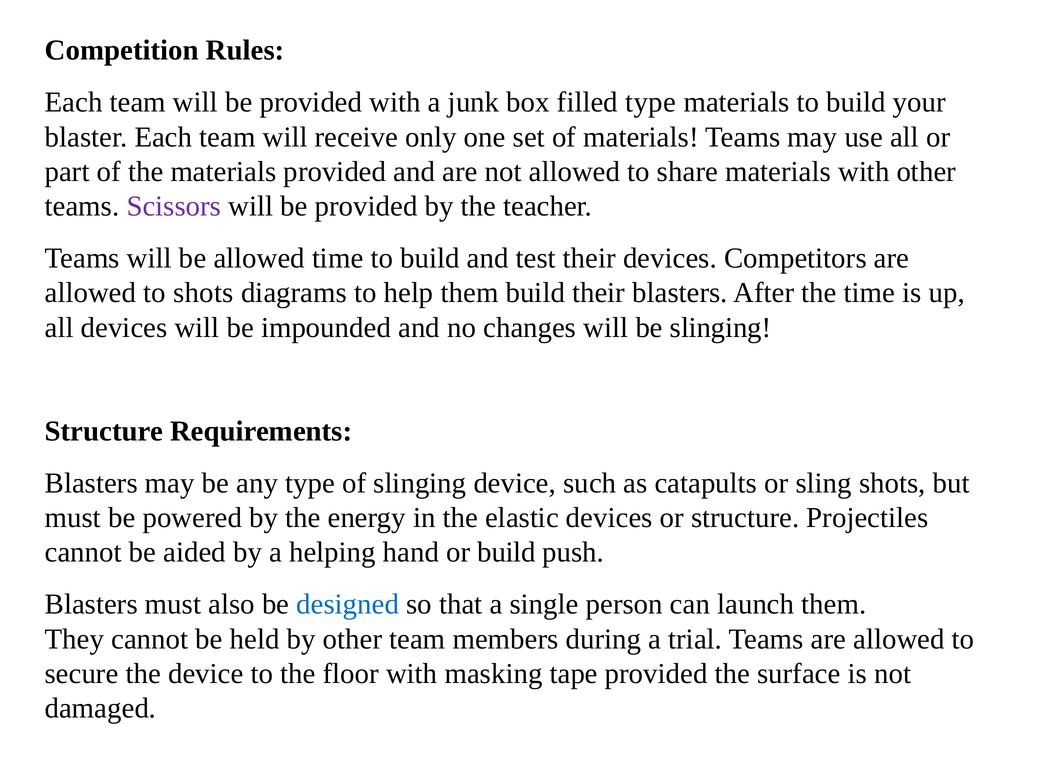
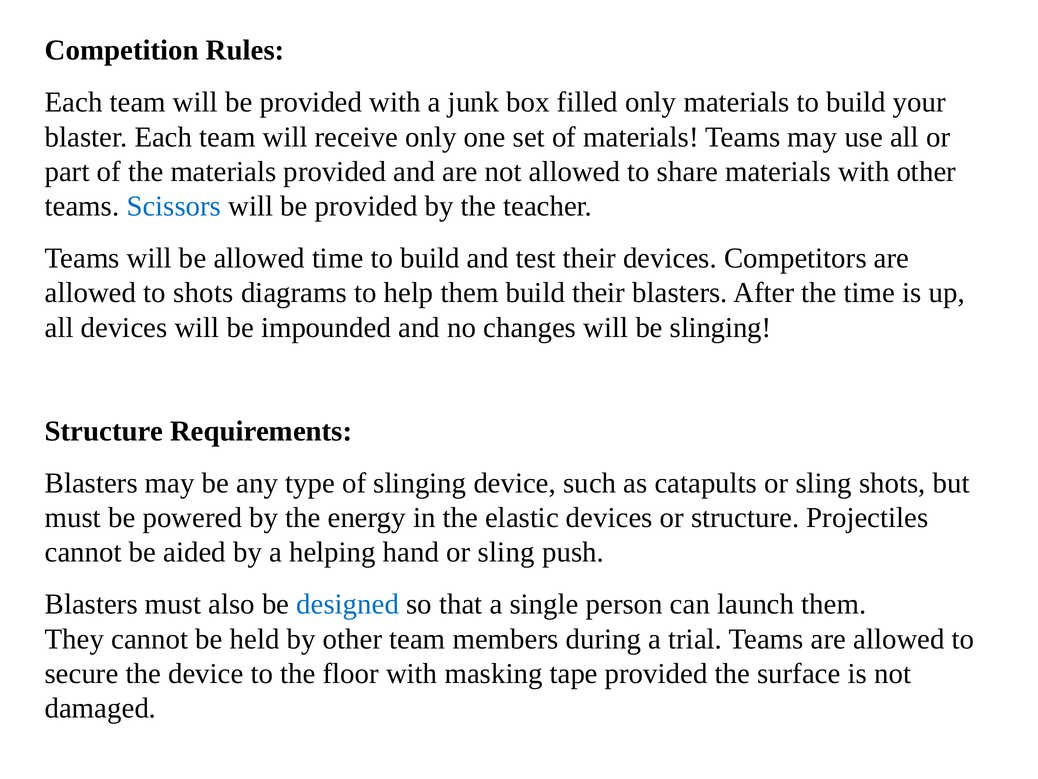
filled type: type -> only
Scissors colour: purple -> blue
hand or build: build -> sling
